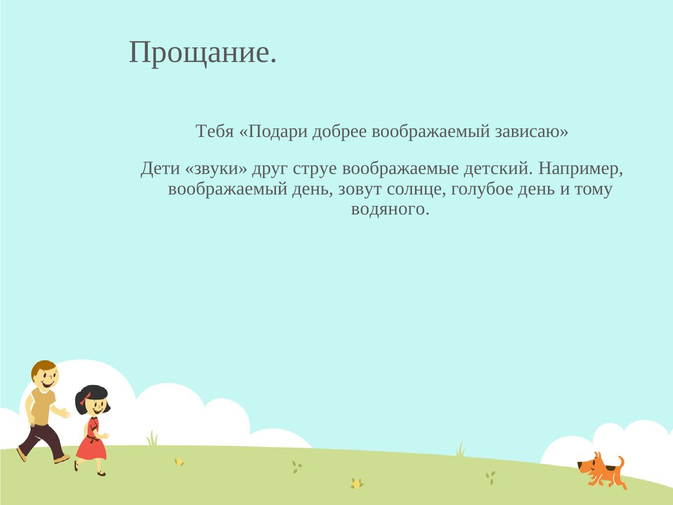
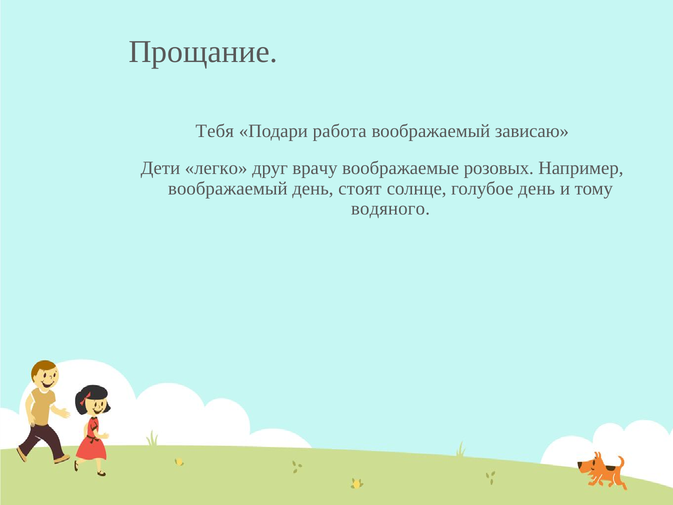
добрее: добрее -> работа
звуки: звуки -> легко
струе: струе -> врачу
детский: детский -> розовых
зовут: зовут -> стоят
